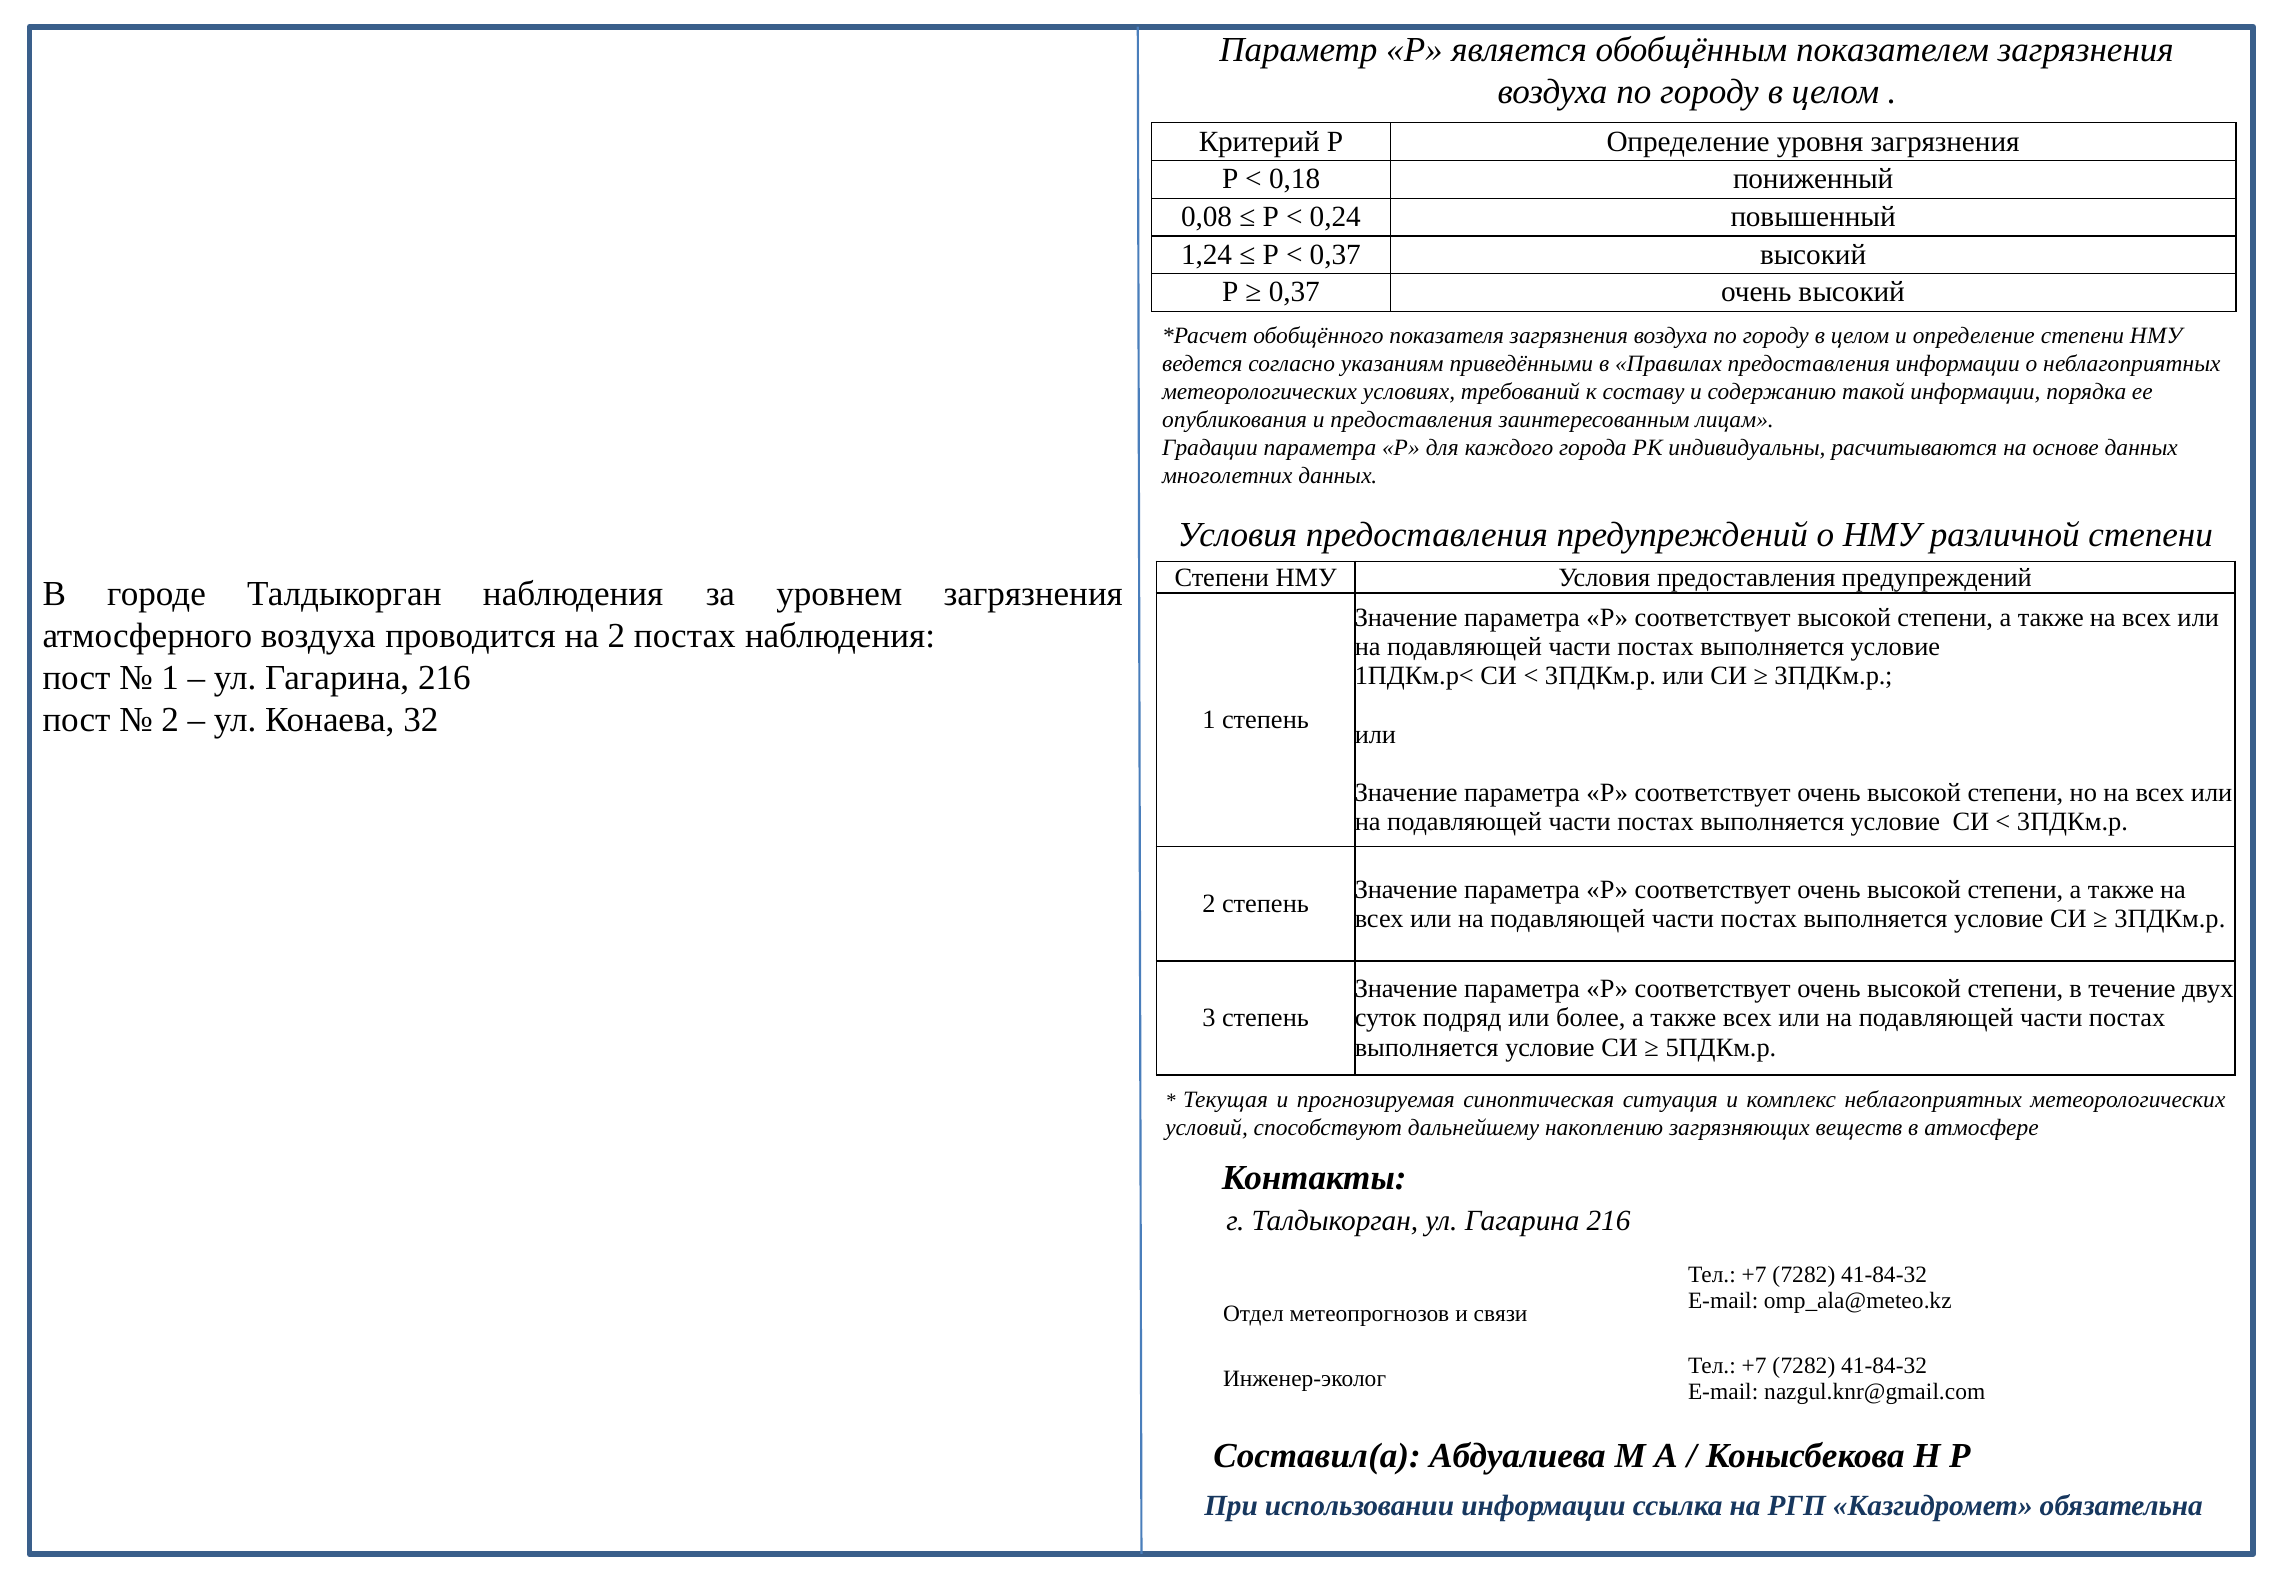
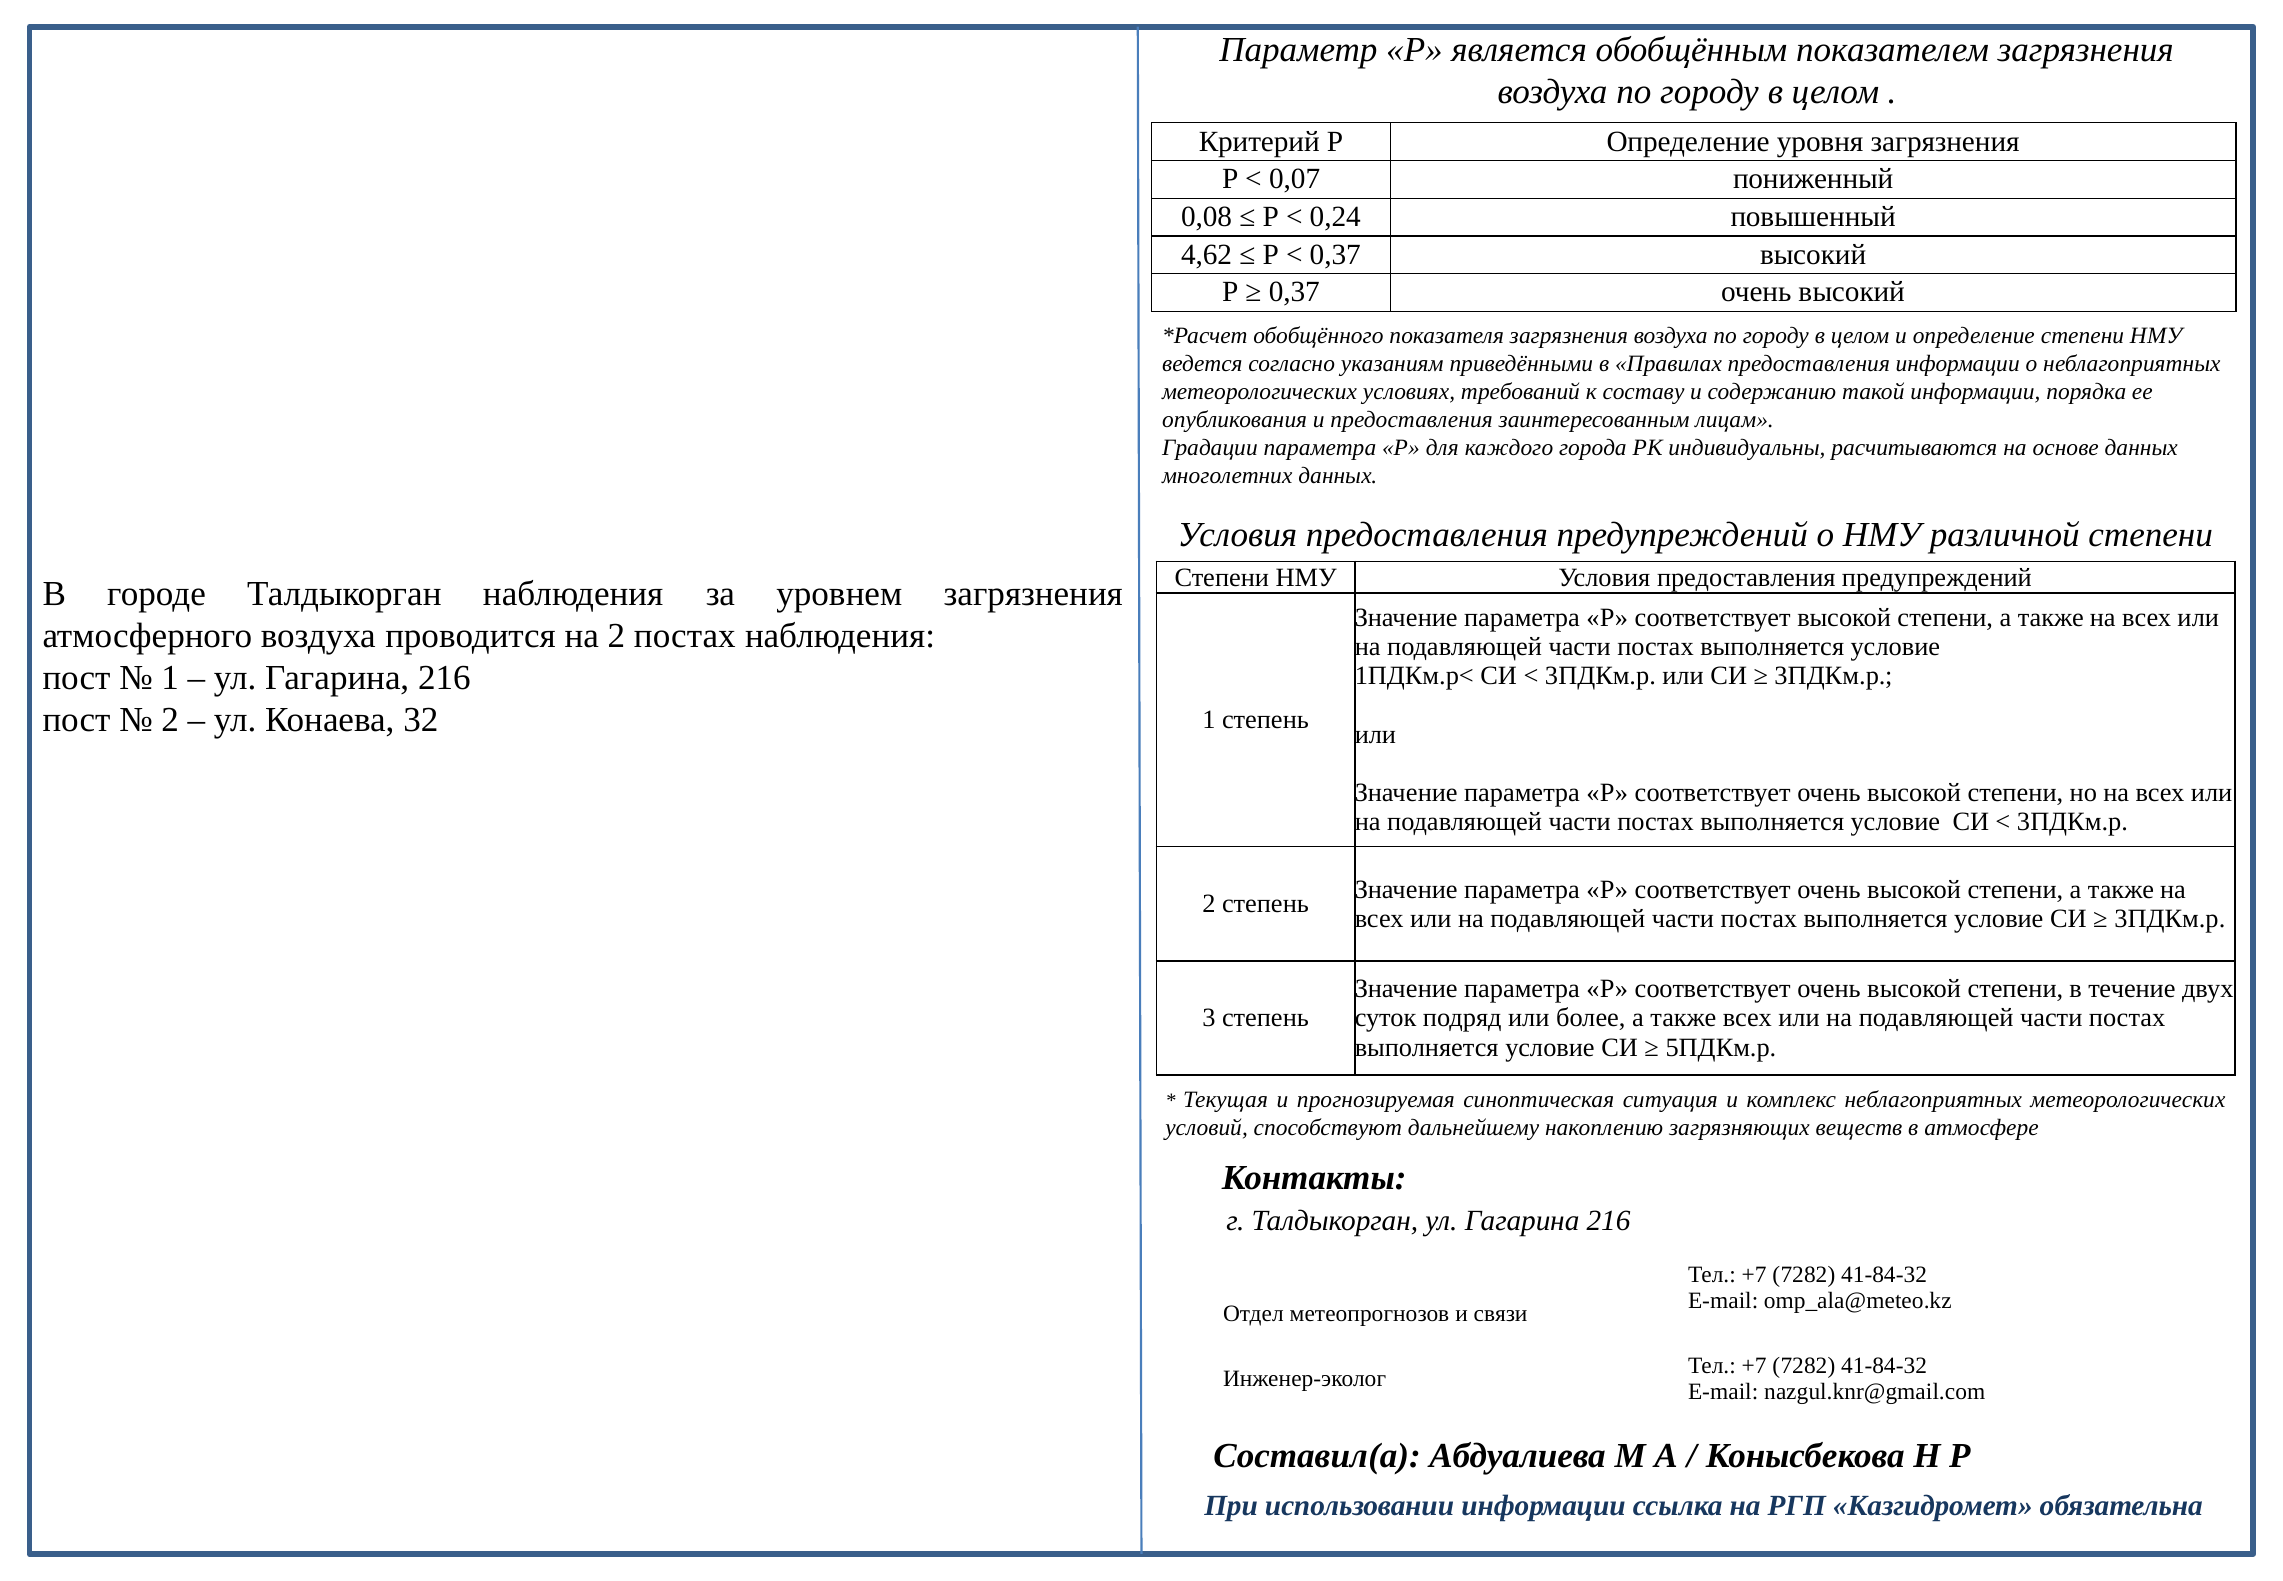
0,18: 0,18 -> 0,07
1,24: 1,24 -> 4,62
